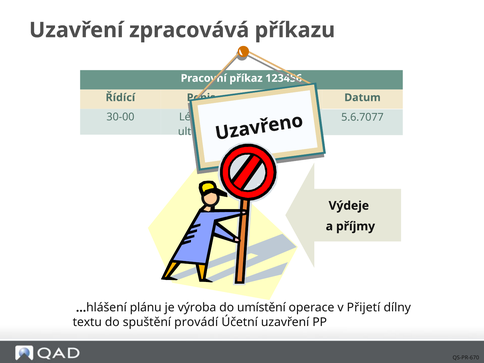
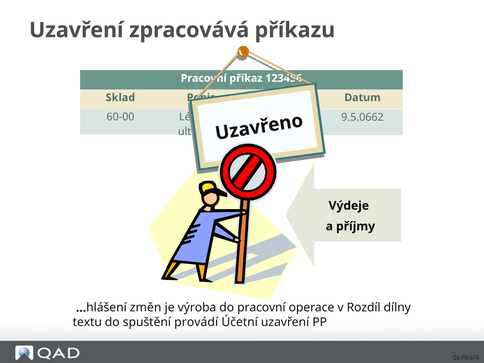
Řídící: Řídící -> Sklad
30-00: 30-00 -> 60-00
5.6.7077: 5.6.7077 -> 9.5.0662
plánu: plánu -> změn
do umístění: umístění -> pracovní
Přijetí: Přijetí -> Rozdíl
